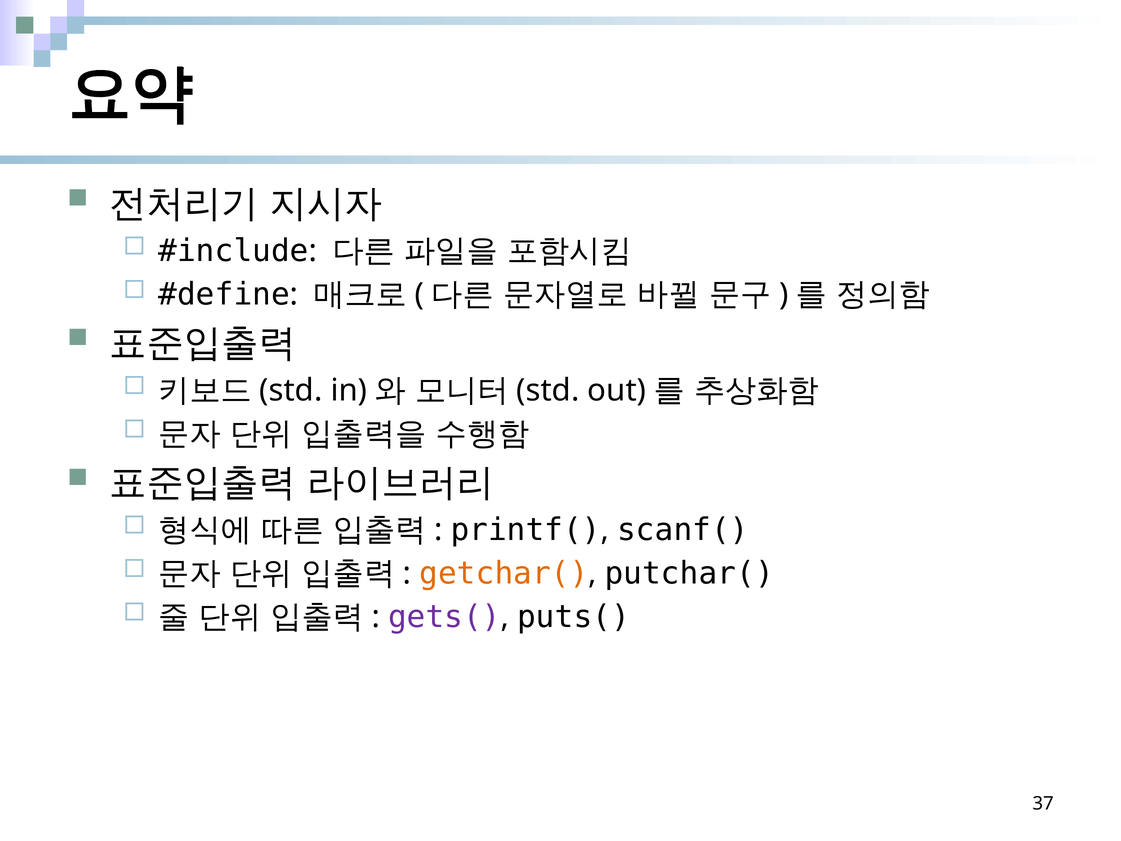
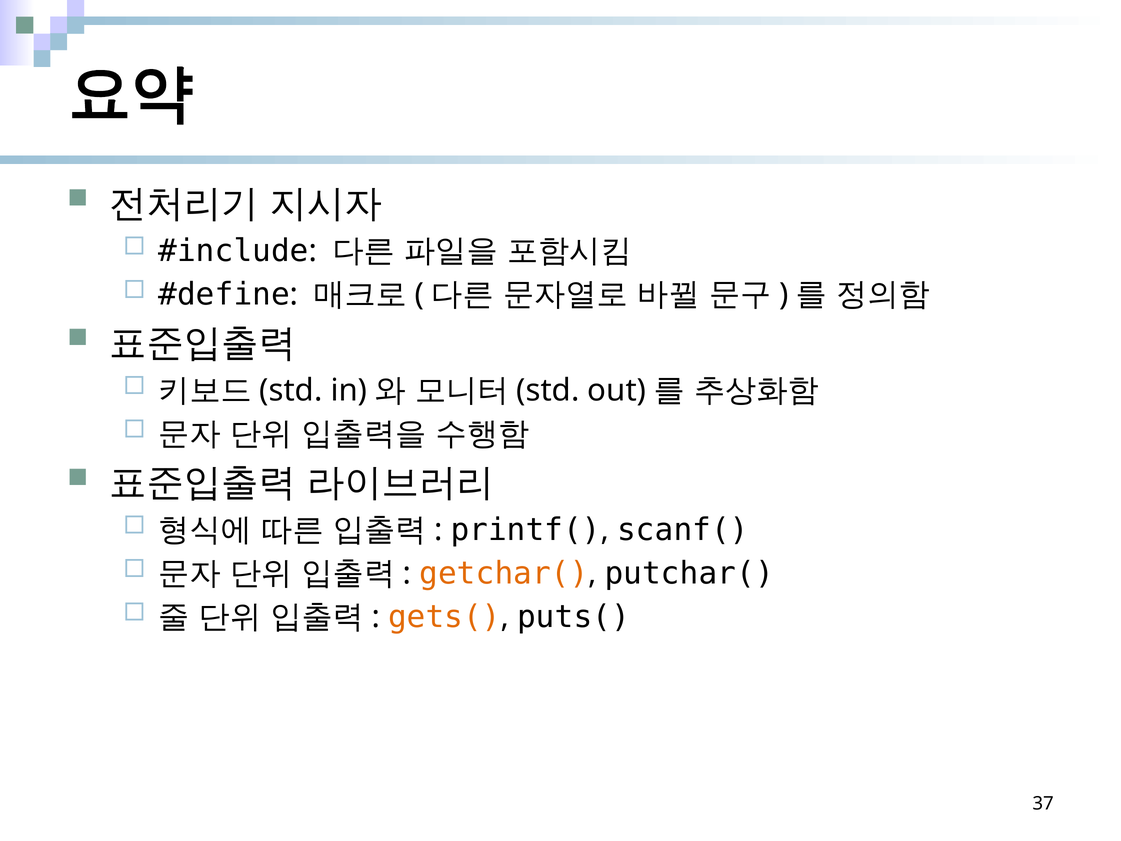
gets( colour: purple -> orange
